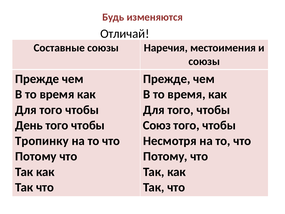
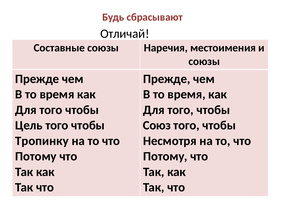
изменяются: изменяются -> сбрасывают
День: День -> Цель
